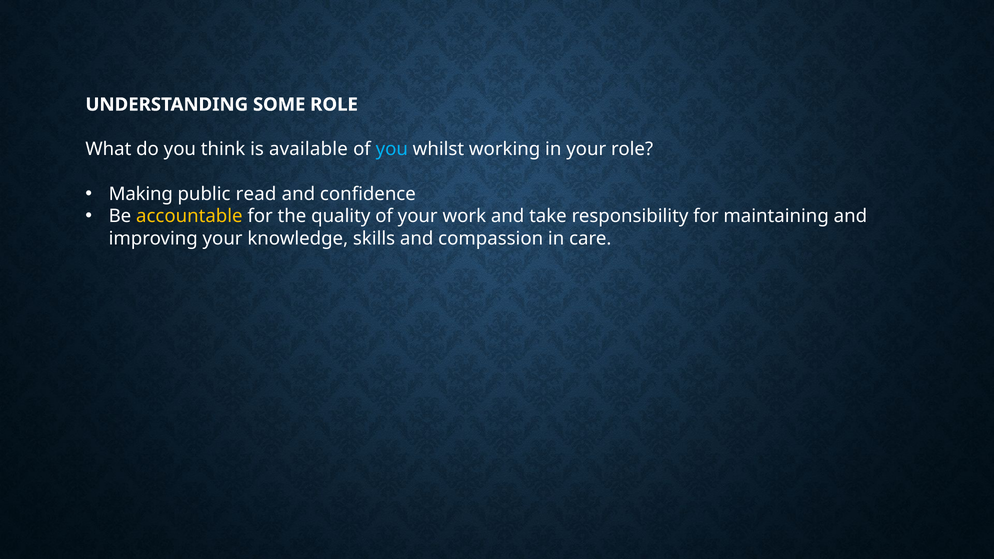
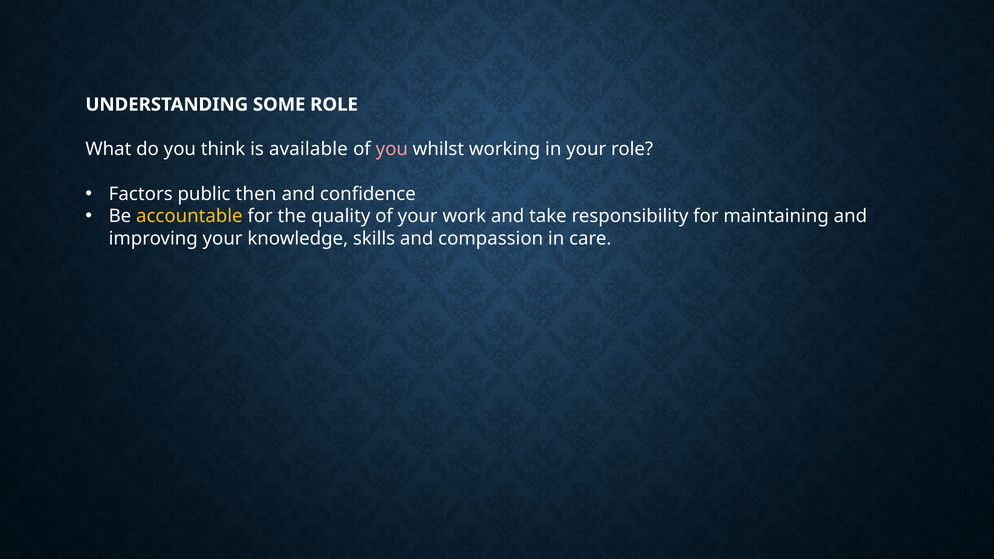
you at (392, 149) colour: light blue -> pink
Making: Making -> Factors
read: read -> then
